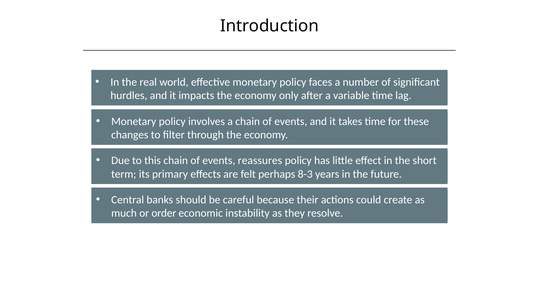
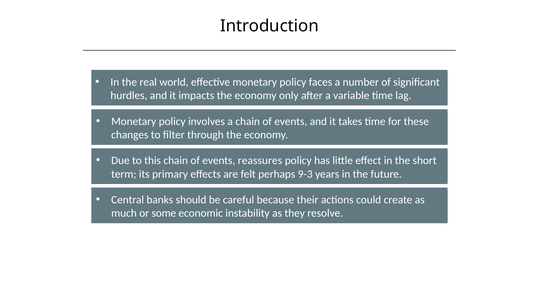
8-3: 8-3 -> 9-3
order: order -> some
